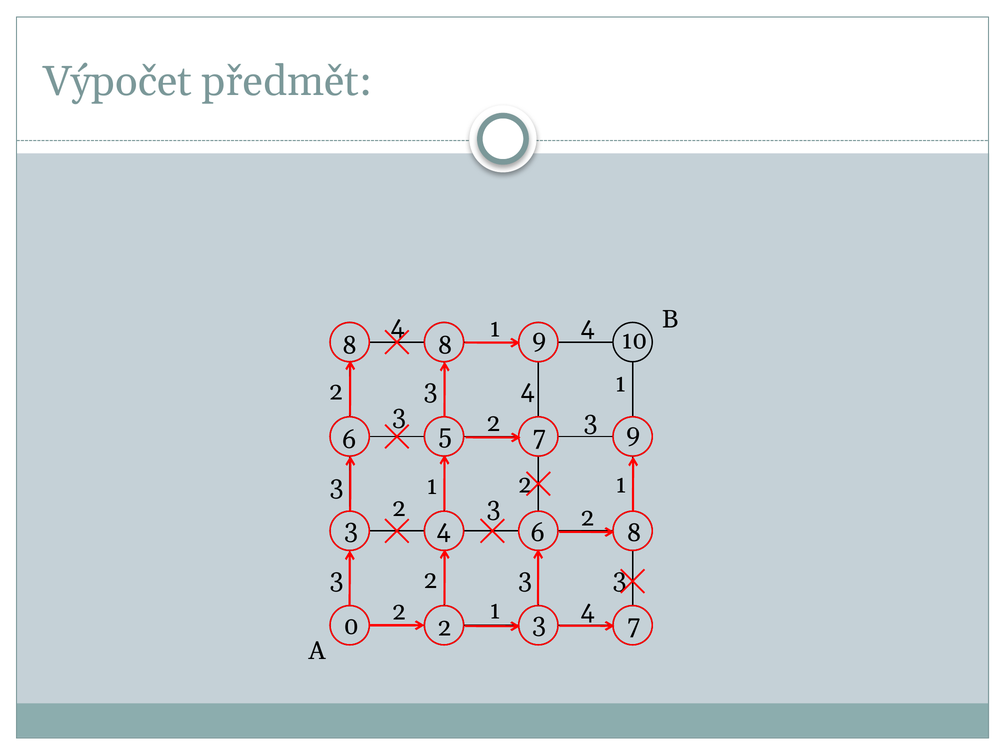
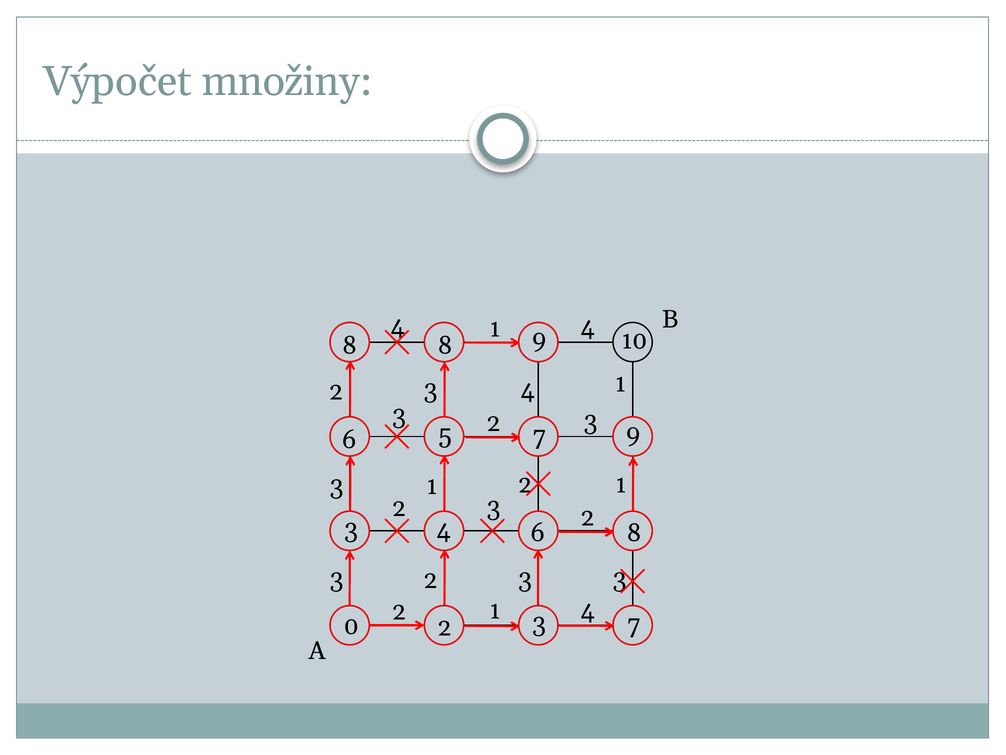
předmět: předmět -> množiny
